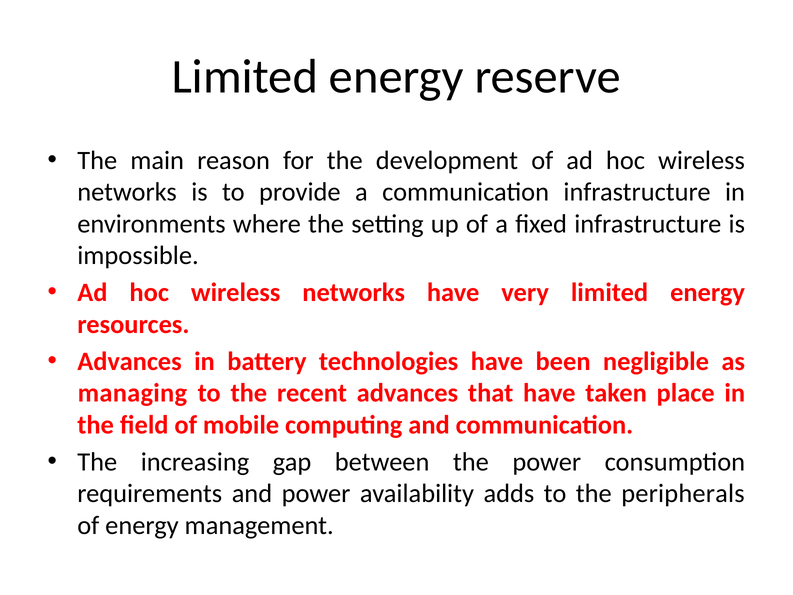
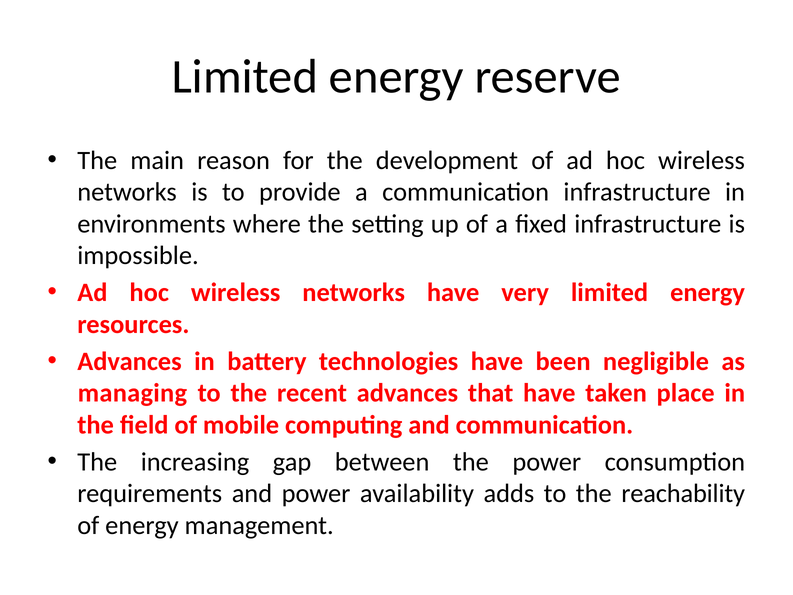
peripherals: peripherals -> reachability
